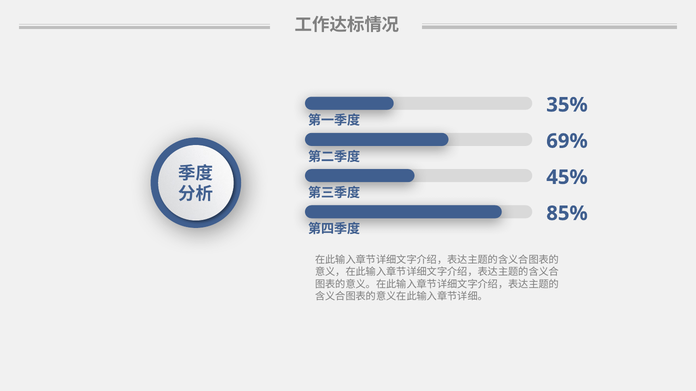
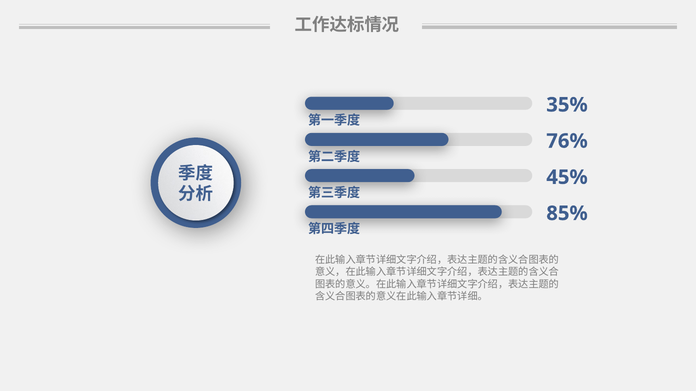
69%: 69% -> 76%
